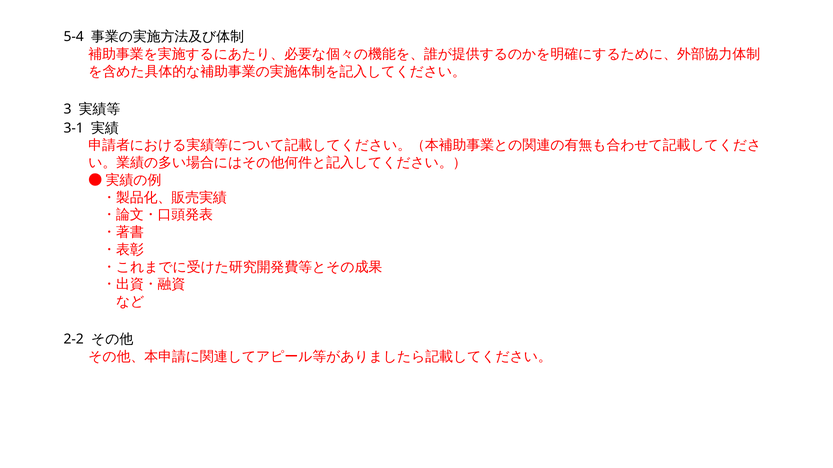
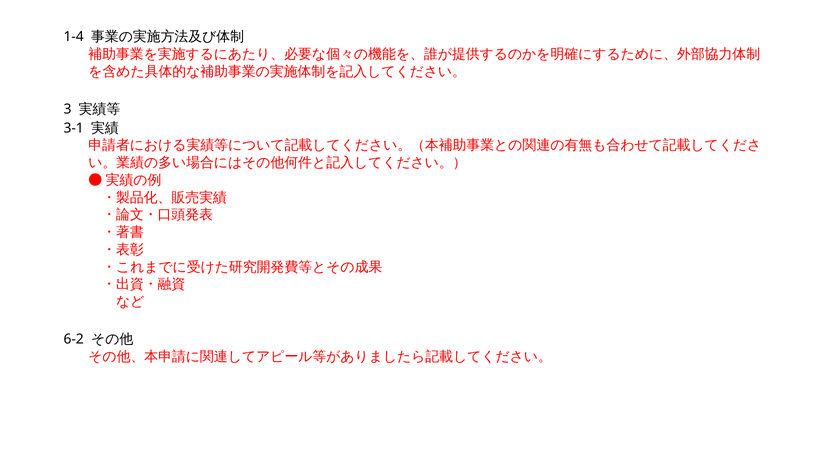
5-4: 5-4 -> 1-4
2-2: 2-2 -> 6-2
